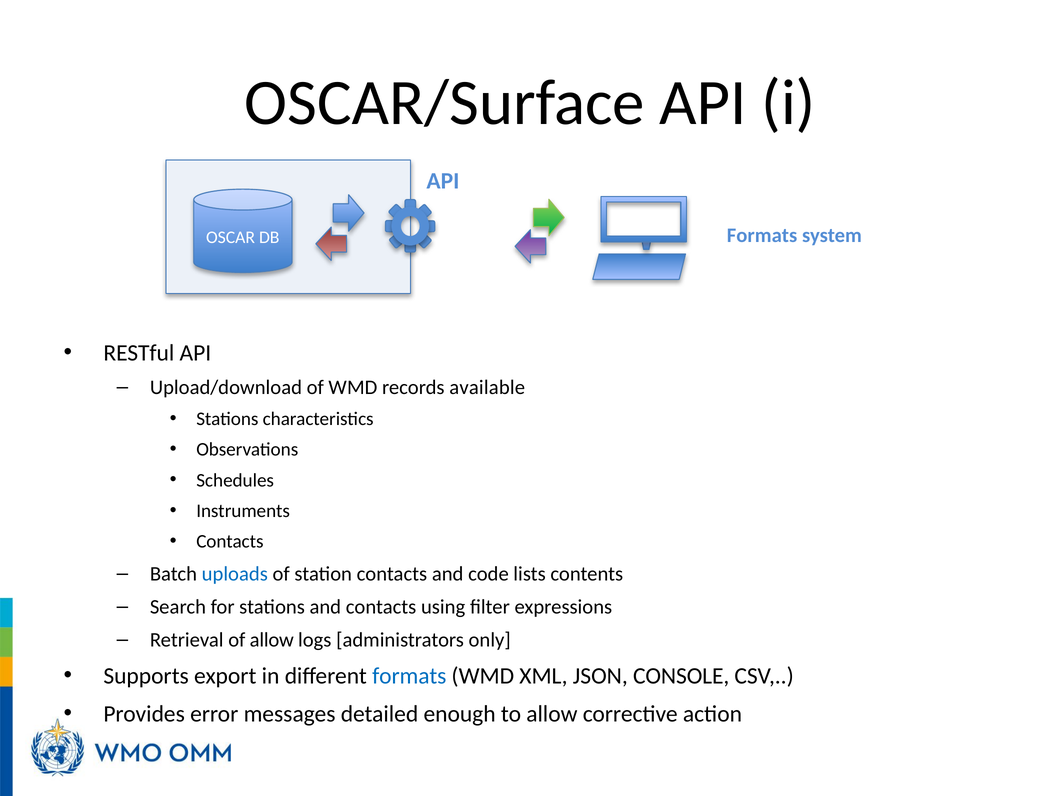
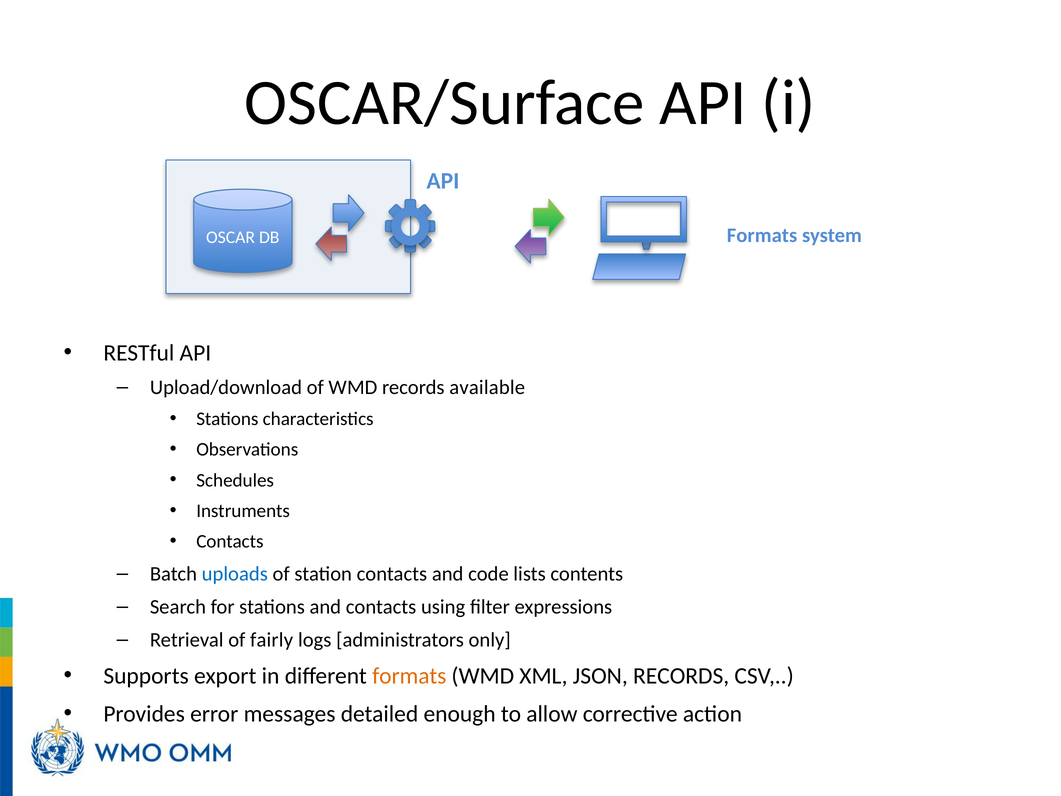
of allow: allow -> fairly
formats at (409, 676) colour: blue -> orange
JSON CONSOLE: CONSOLE -> RECORDS
